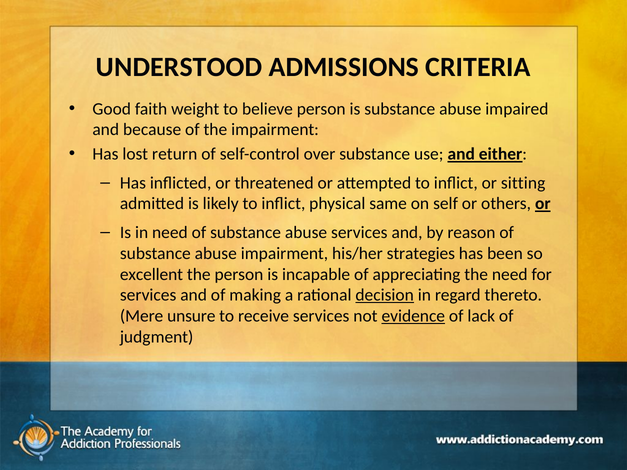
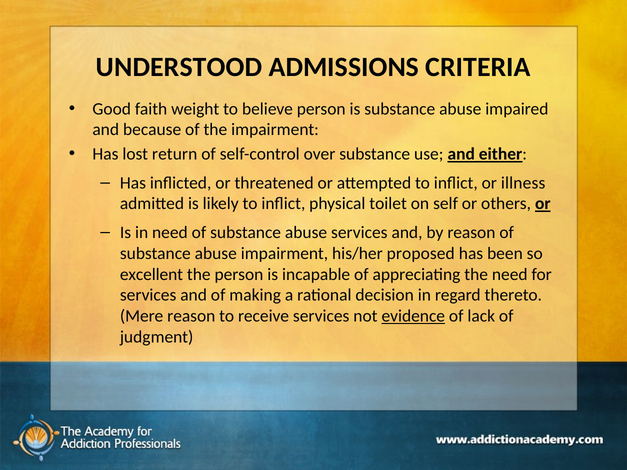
sitting: sitting -> illness
same: same -> toilet
strategies: strategies -> proposed
decision underline: present -> none
Mere unsure: unsure -> reason
